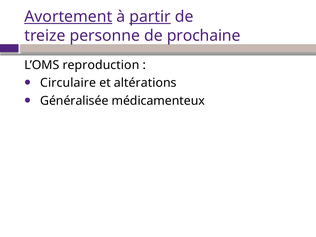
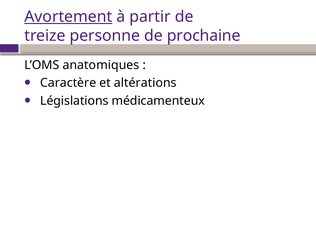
partir underline: present -> none
reproduction: reproduction -> anatomiques
Circulaire: Circulaire -> Caractère
Généralisée: Généralisée -> Législations
